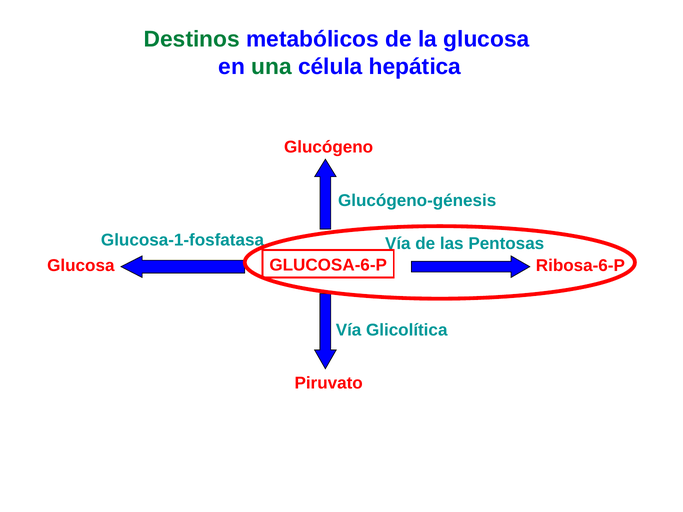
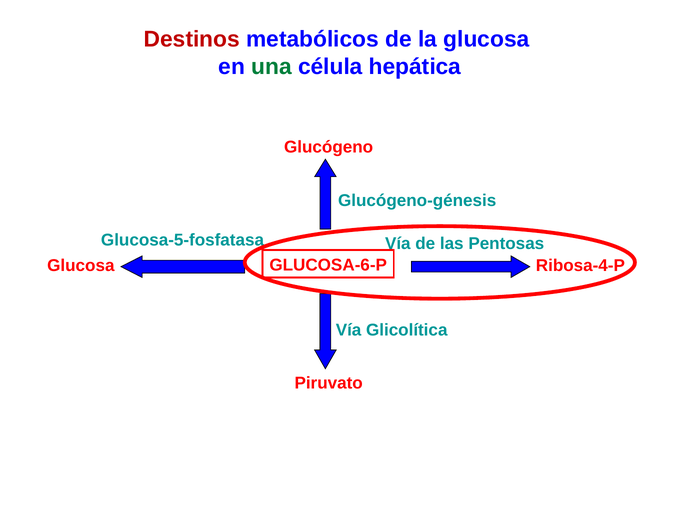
Destinos colour: green -> red
Glucosa-1-fosfatasa: Glucosa-1-fosfatasa -> Glucosa-5-fosfatasa
Ribosa-6-P: Ribosa-6-P -> Ribosa-4-P
